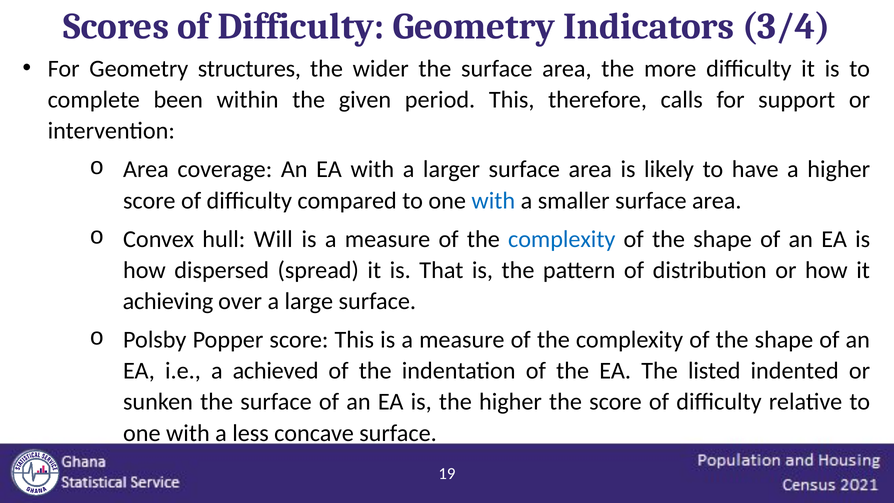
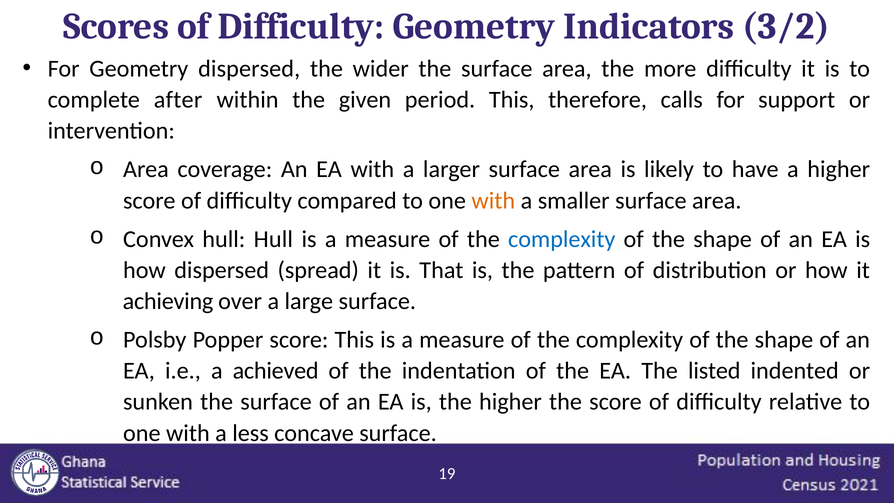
3/4: 3/4 -> 3/2
Geometry structures: structures -> dispersed
been: been -> after
with at (493, 201) colour: blue -> orange
hull Will: Will -> Hull
